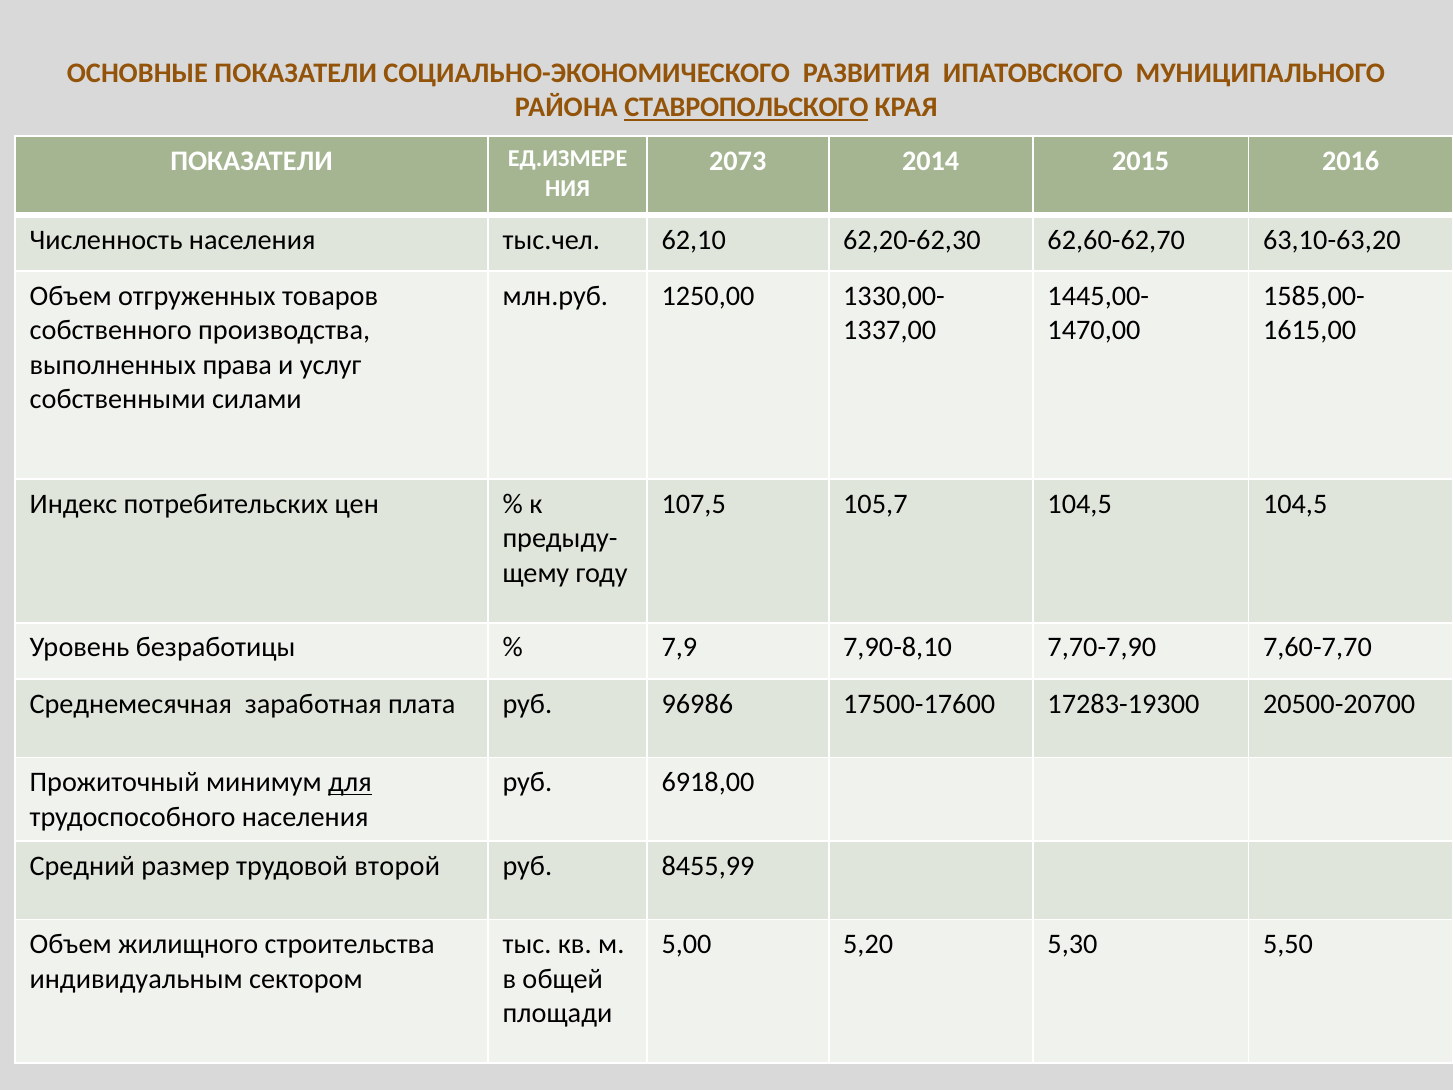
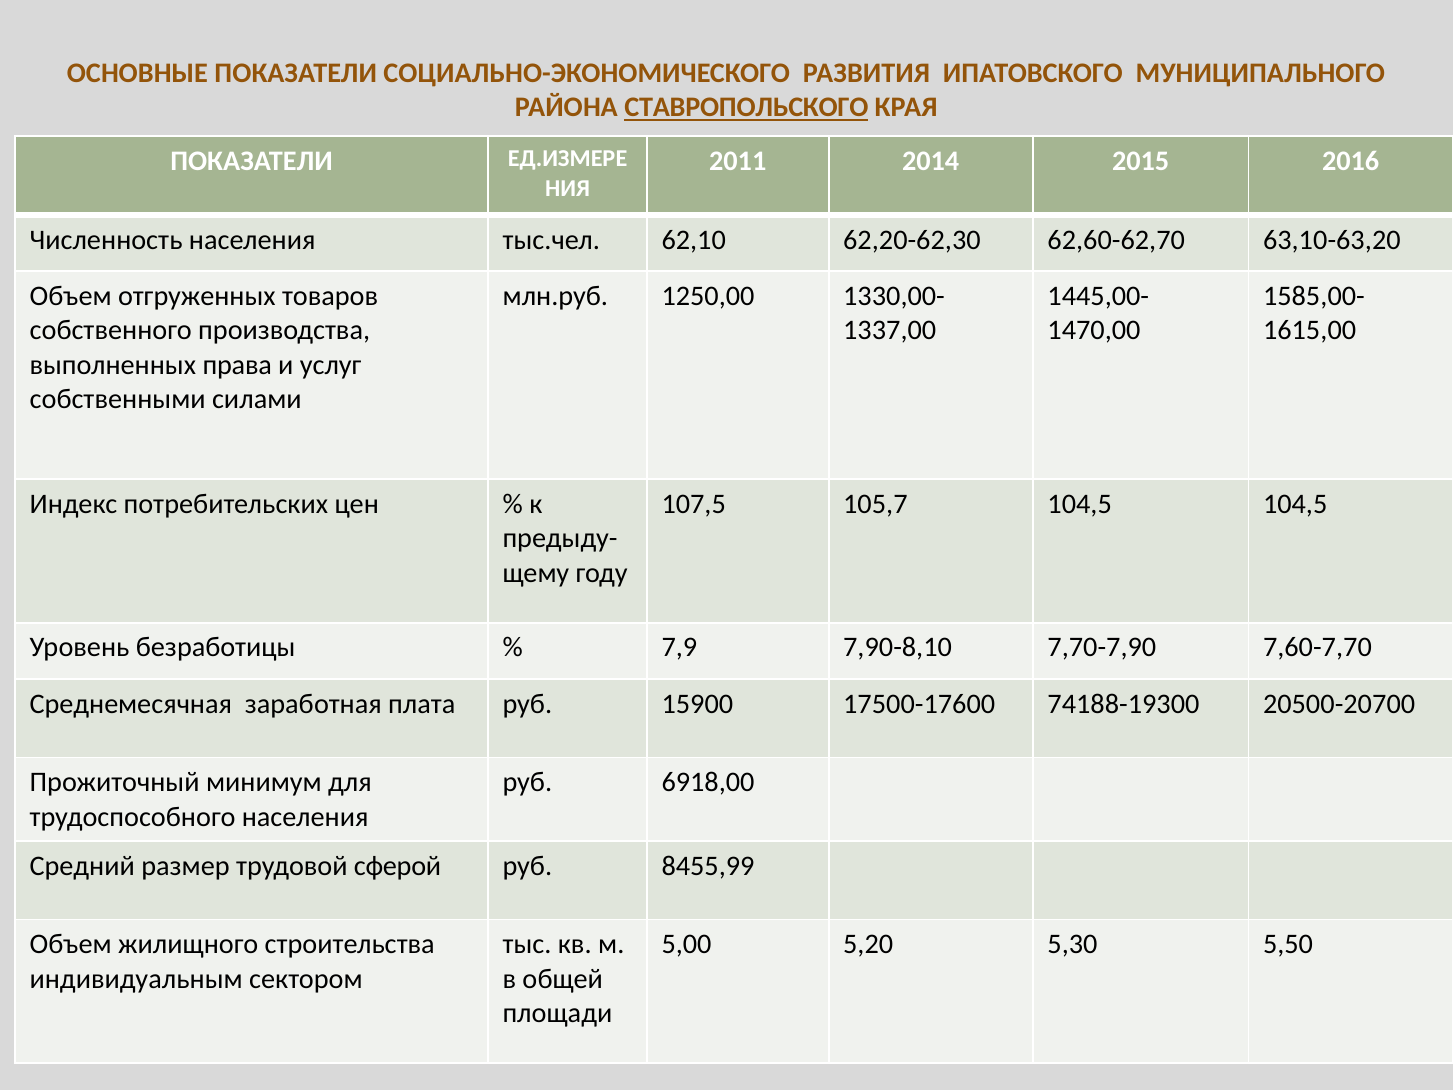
2073: 2073 -> 2011
96986: 96986 -> 15900
17283-19300: 17283-19300 -> 74188-19300
для underline: present -> none
второй: второй -> сферой
